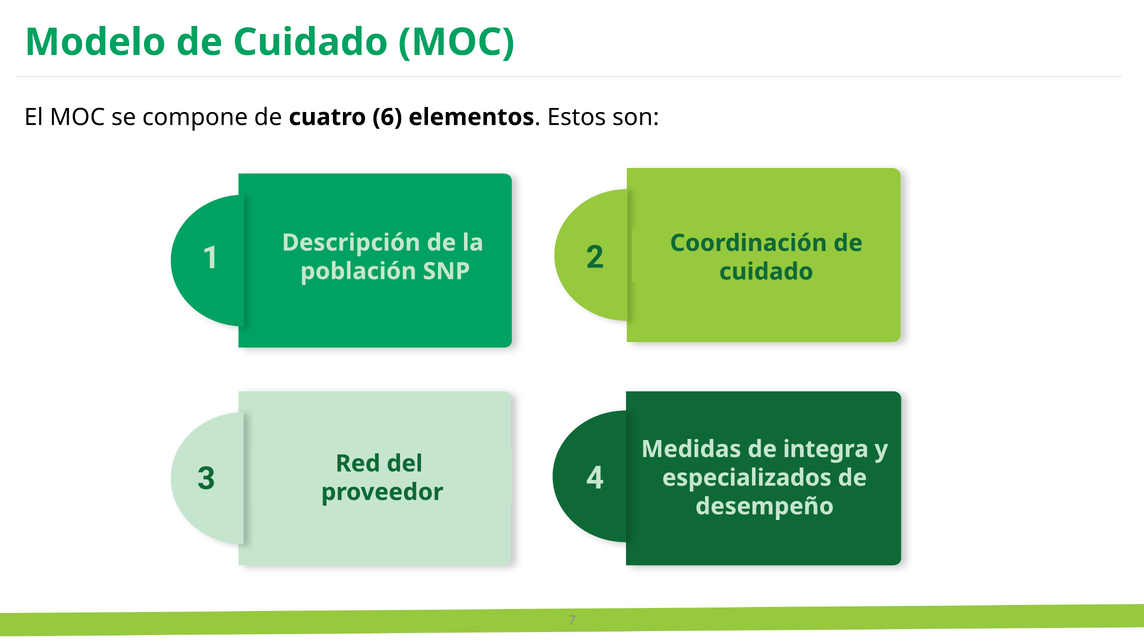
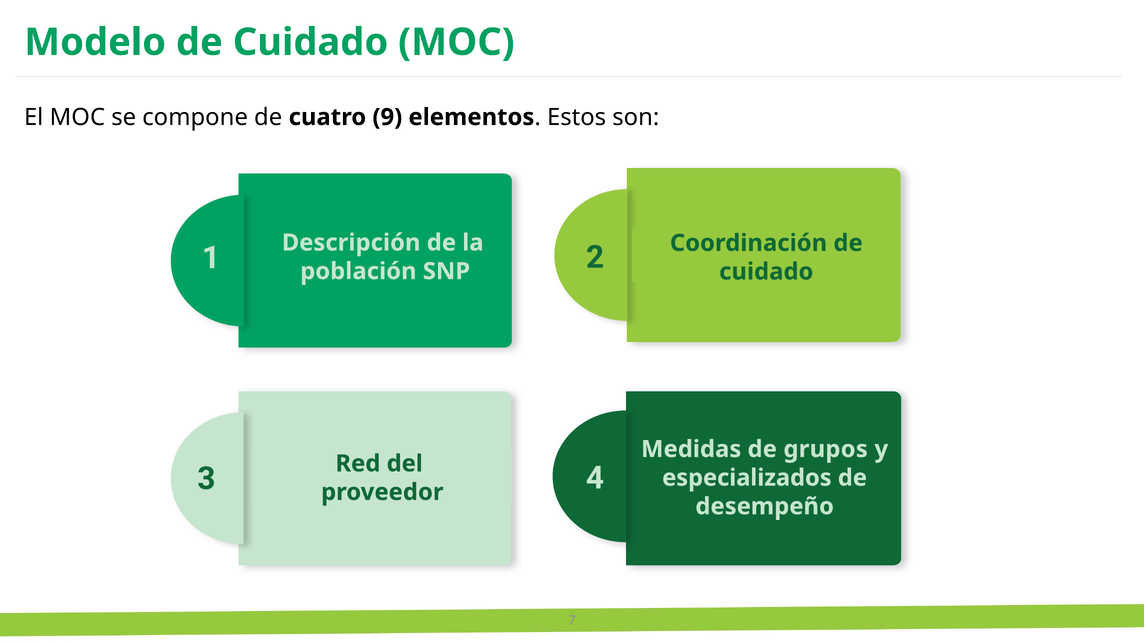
6: 6 -> 9
integra: integra -> grupos
